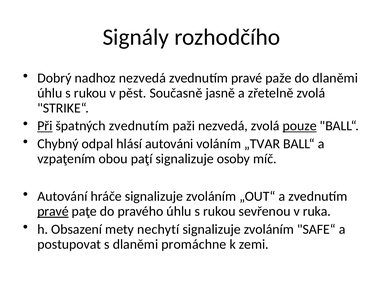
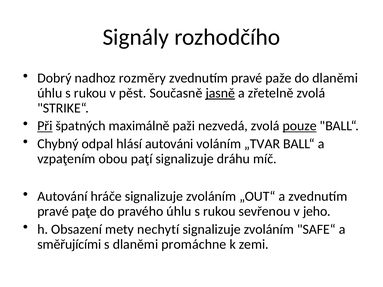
nadhoz nezvedá: nezvedá -> rozměry
jasně underline: none -> present
špatných zvednutím: zvednutím -> maximálně
osoby: osoby -> dráhu
pravé at (53, 212) underline: present -> none
ruka: ruka -> jeho
postupovat: postupovat -> směřujícími
